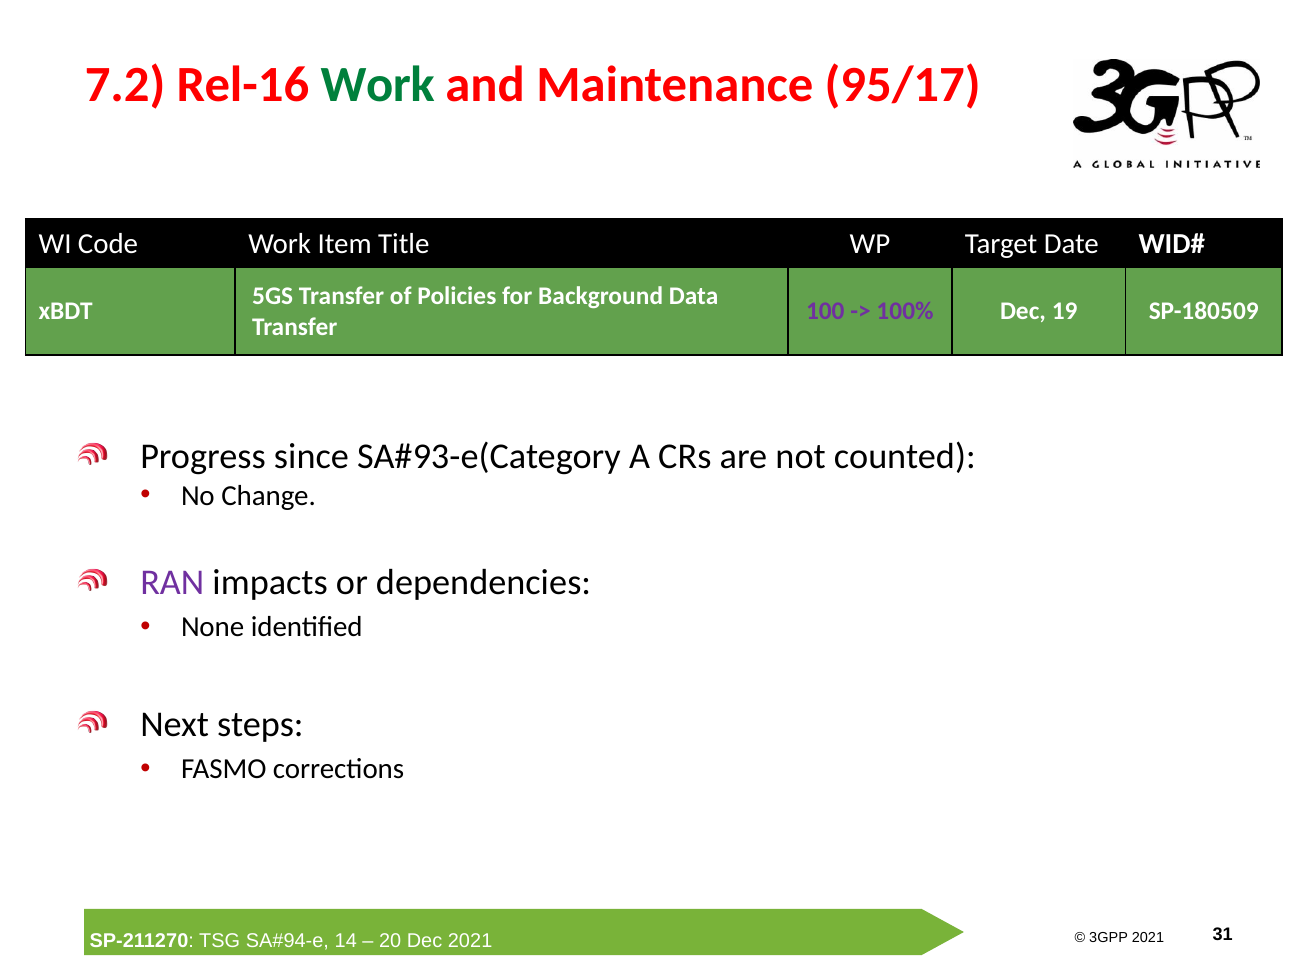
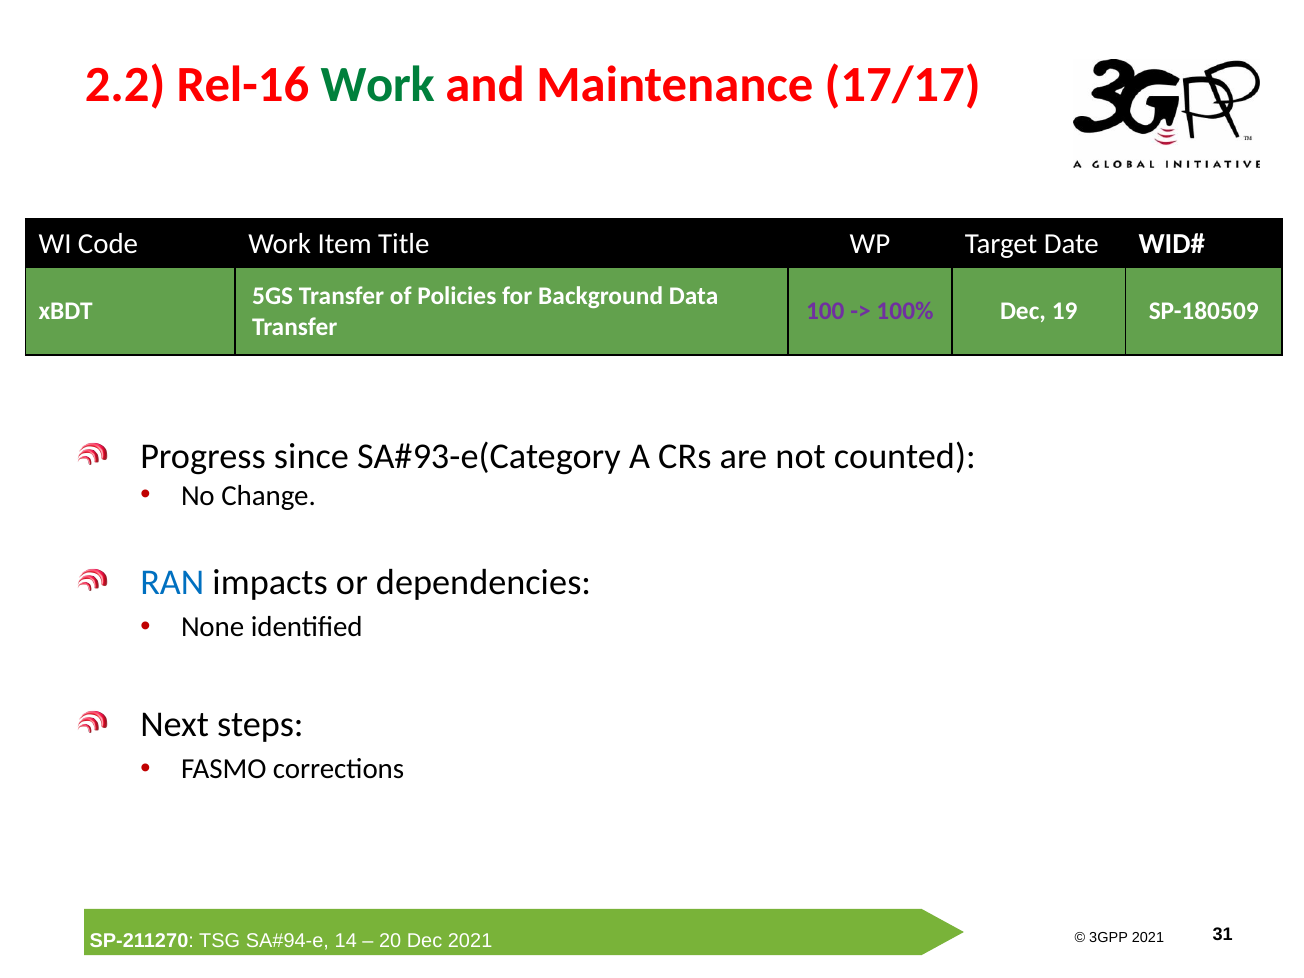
7.2: 7.2 -> 2.2
95/17: 95/17 -> 17/17
RAN colour: purple -> blue
